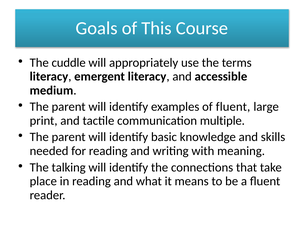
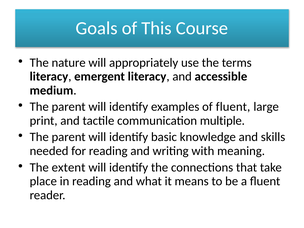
cuddle: cuddle -> nature
talking: talking -> extent
